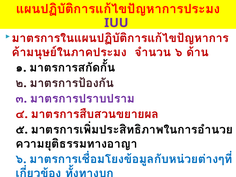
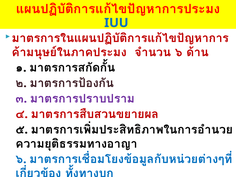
IUU colour: purple -> blue
